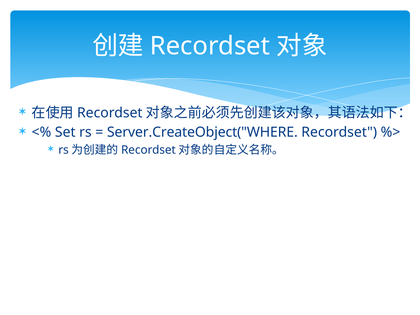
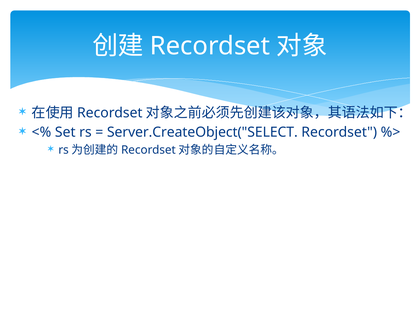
Server.CreateObject("WHERE: Server.CreateObject("WHERE -> Server.CreateObject("SELECT
